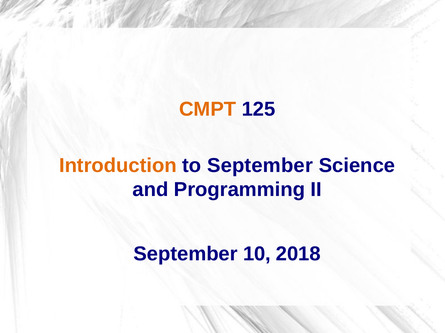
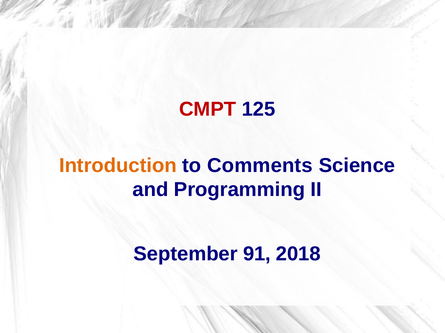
CMPT colour: orange -> red
to September: September -> Comments
10: 10 -> 91
